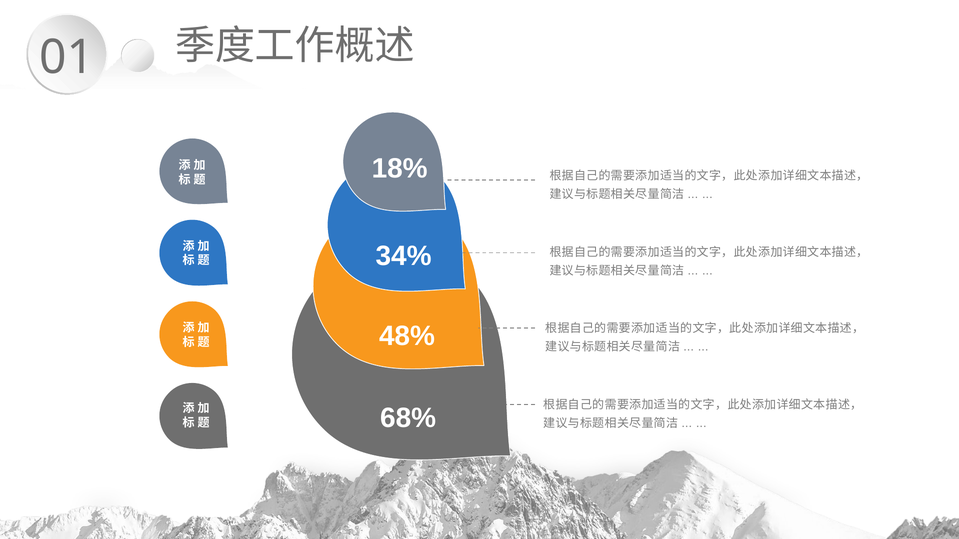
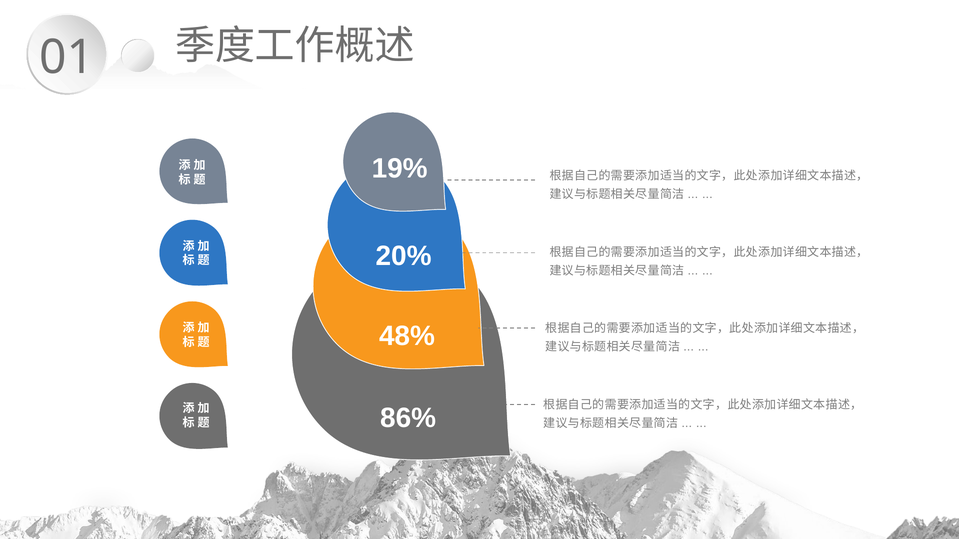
18%: 18% -> 19%
34%: 34% -> 20%
68%: 68% -> 86%
